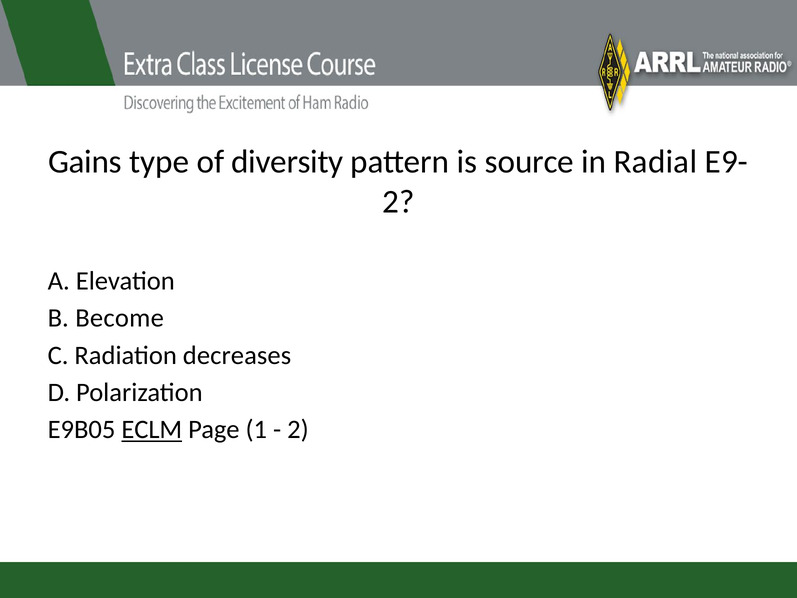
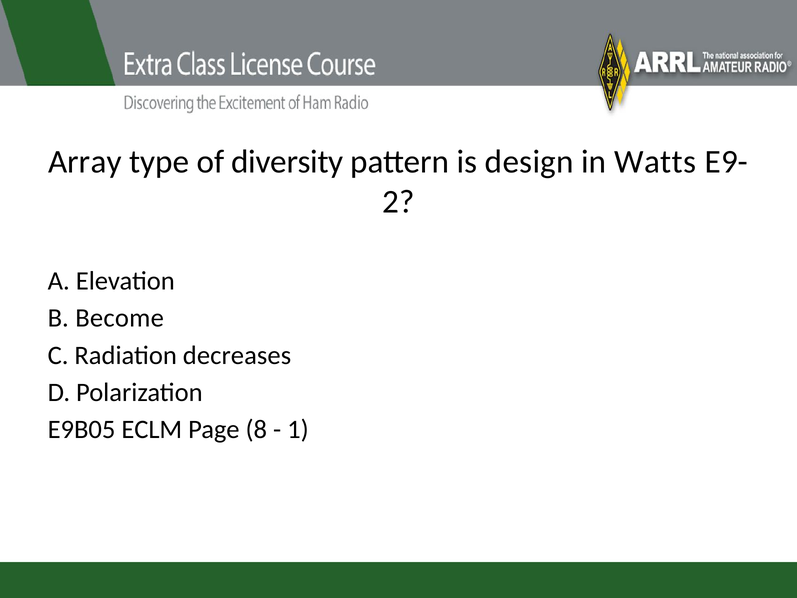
Gains: Gains -> Array
source: source -> design
Radial: Radial -> Watts
ECLM underline: present -> none
1: 1 -> 8
2 at (298, 429): 2 -> 1
